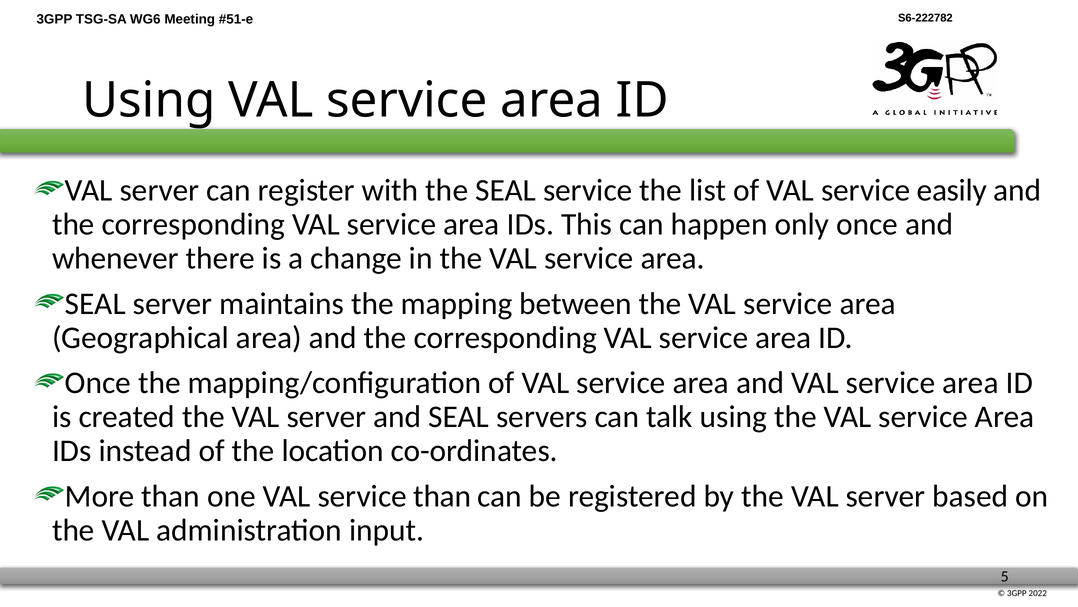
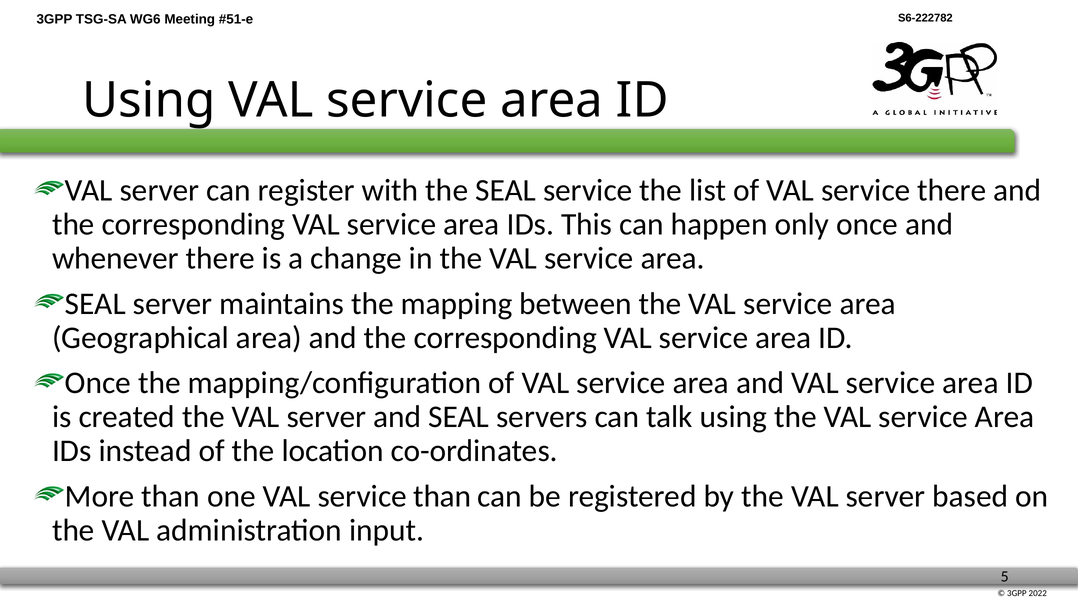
service easily: easily -> there
